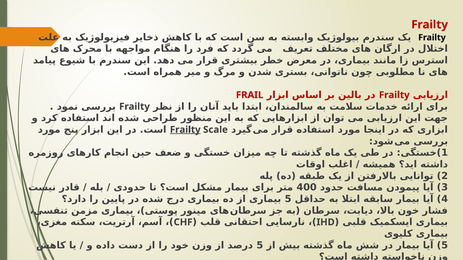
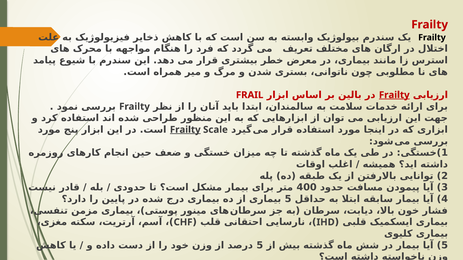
Frailty at (394, 95) underline: none -> present
